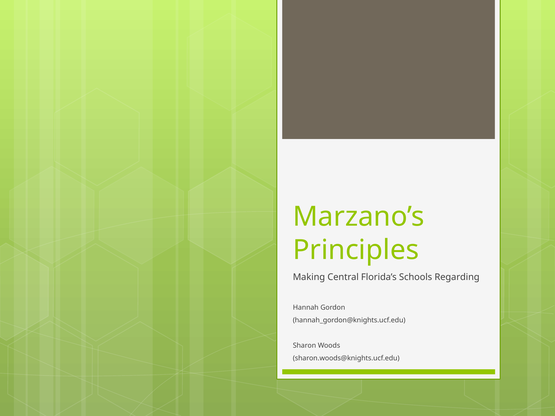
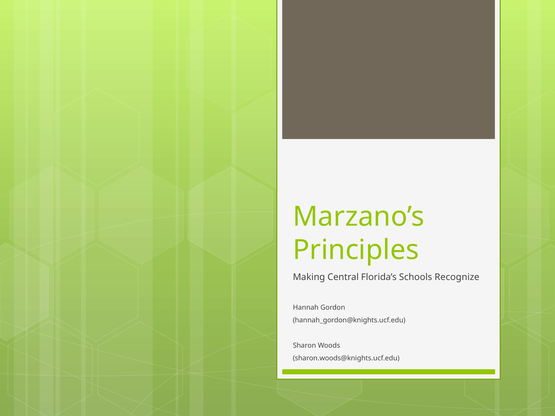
Regarding: Regarding -> Recognize
